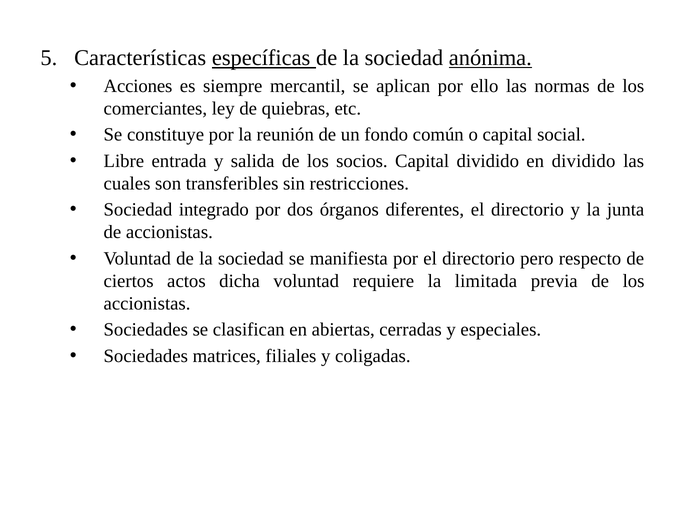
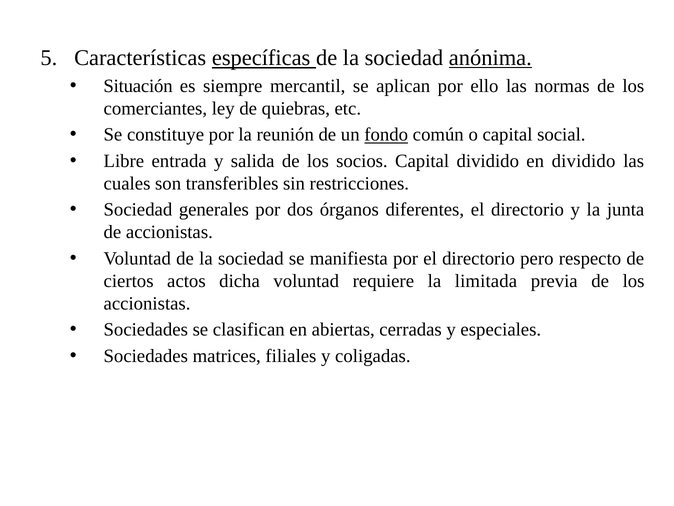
Acciones: Acciones -> Situación
fondo underline: none -> present
integrado: integrado -> generales
